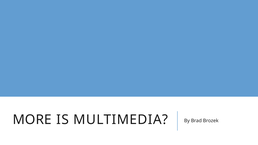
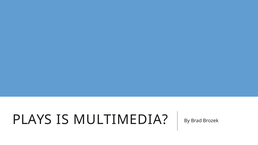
MORE: MORE -> PLAYS
